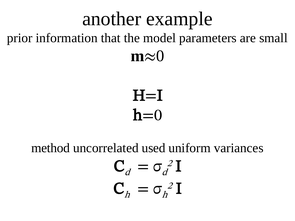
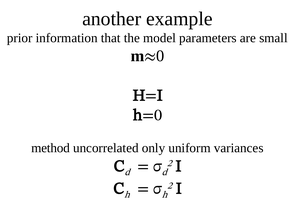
used: used -> only
